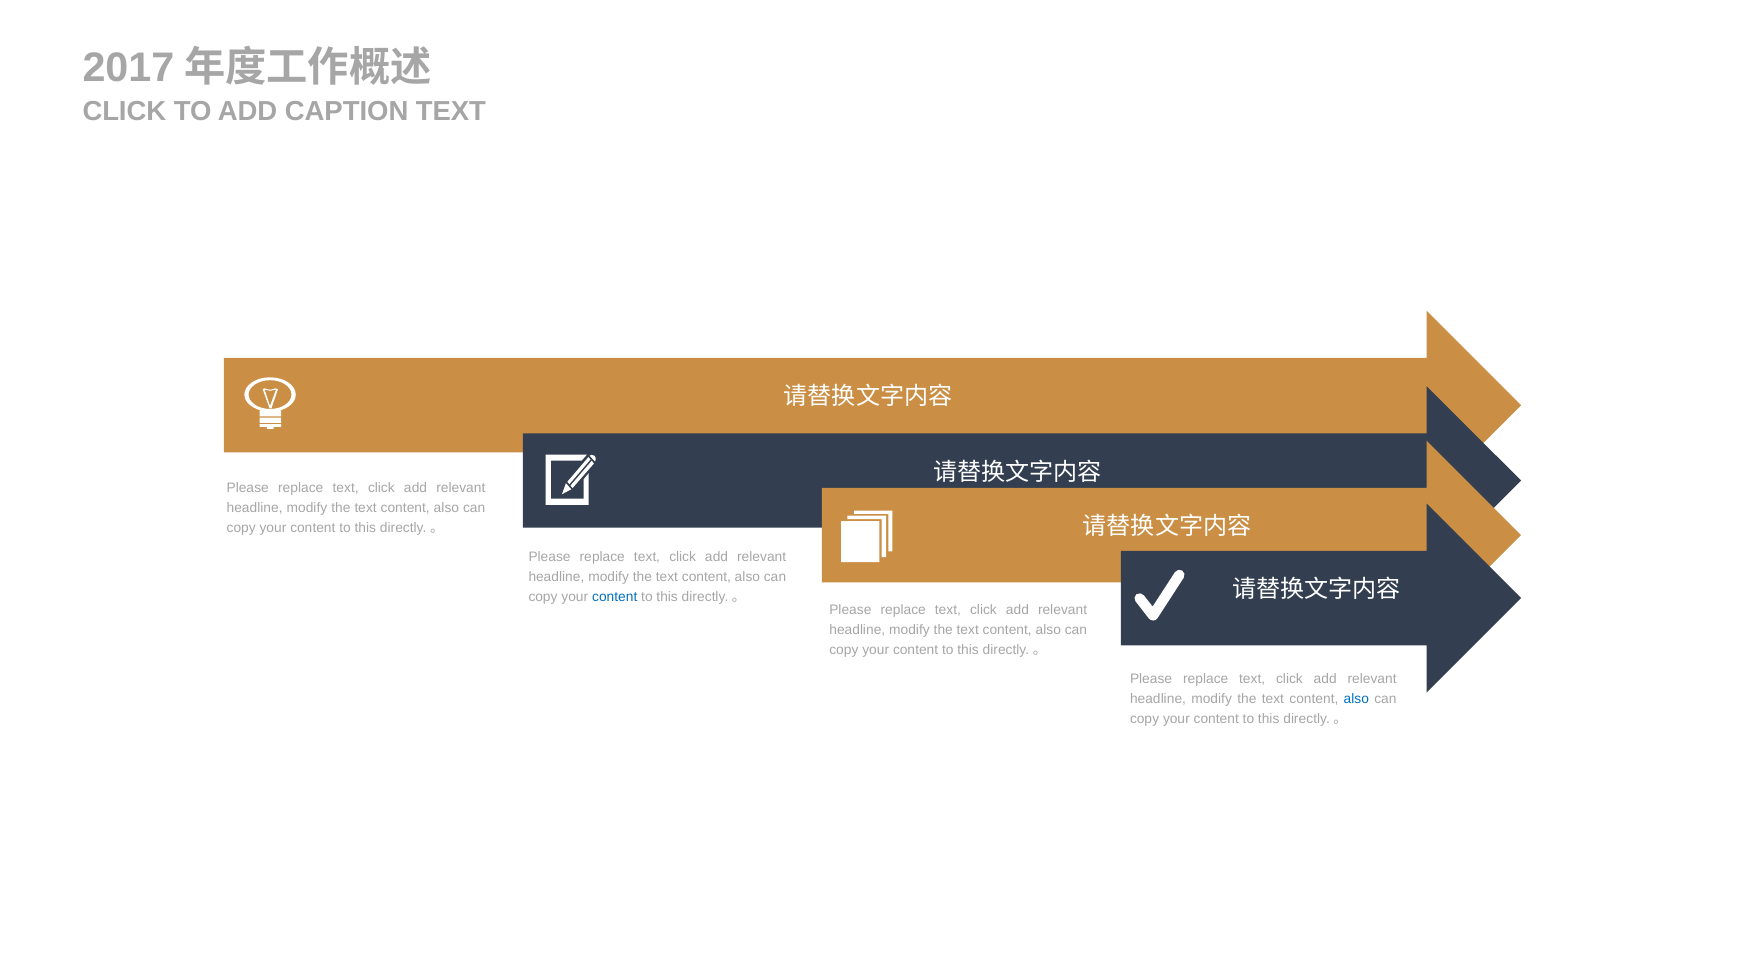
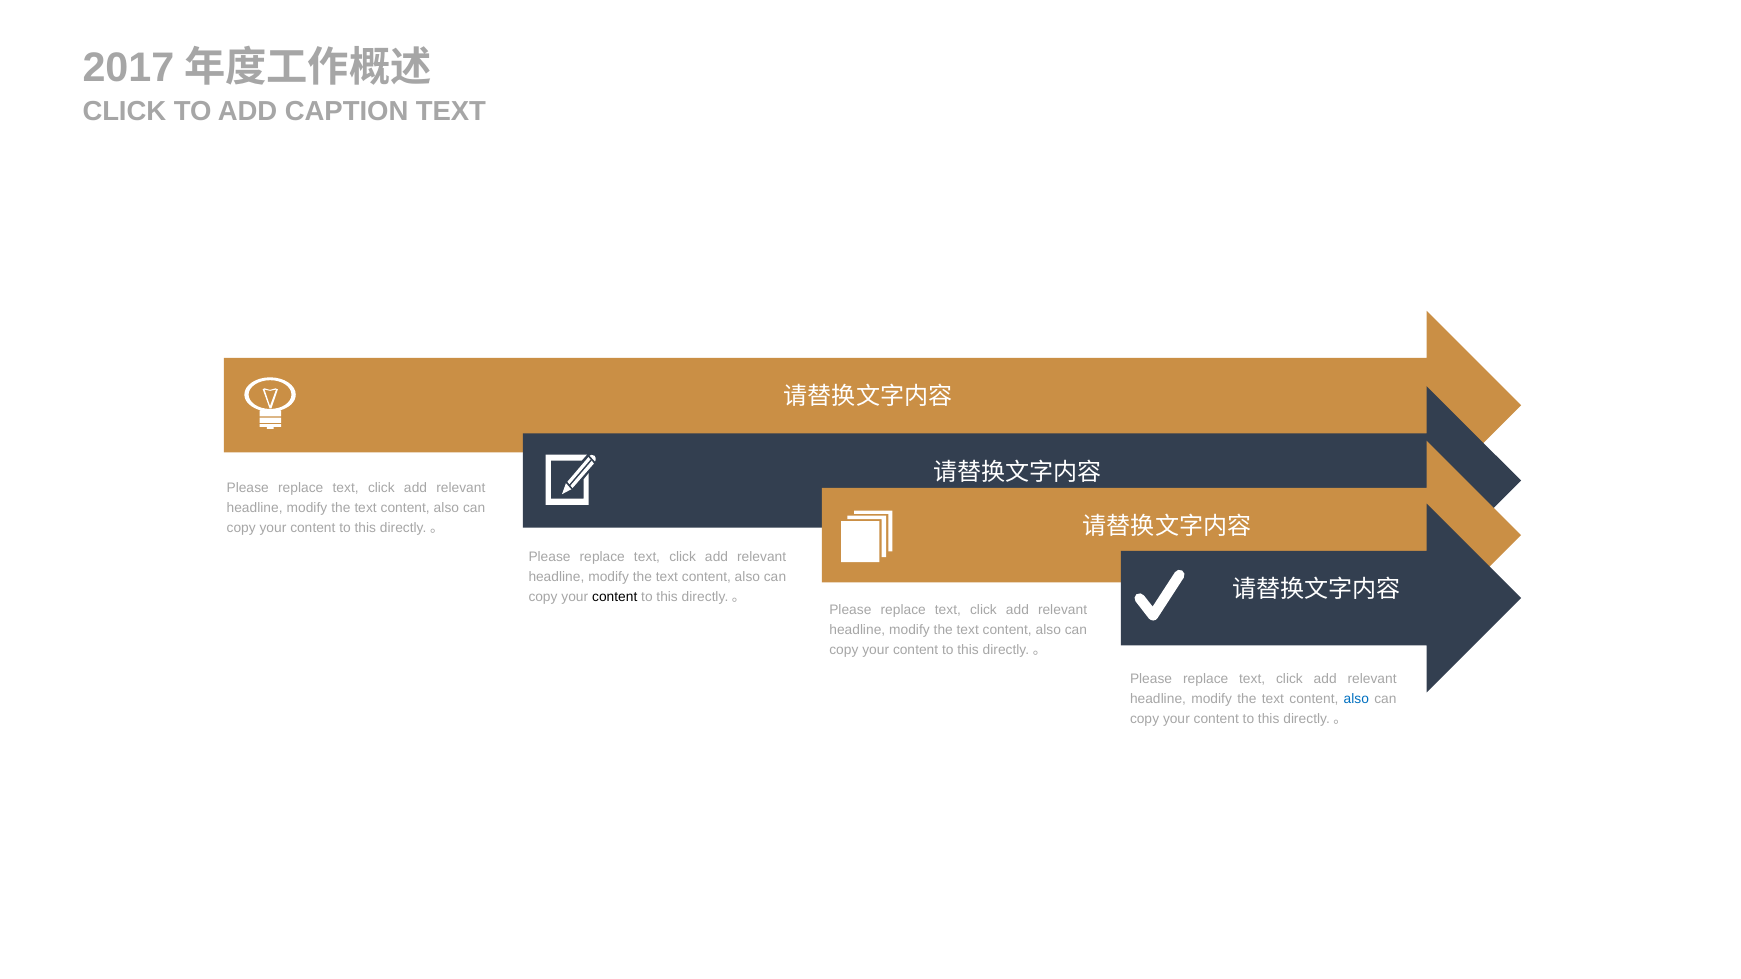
content at (615, 597) colour: blue -> black
